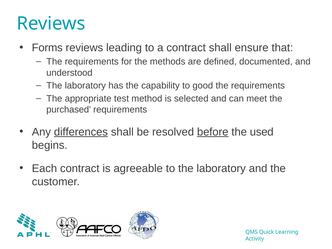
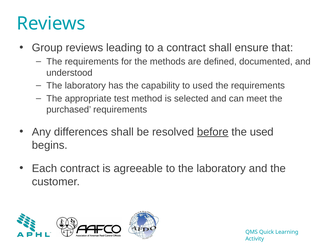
Forms: Forms -> Group
to good: good -> used
differences underline: present -> none
